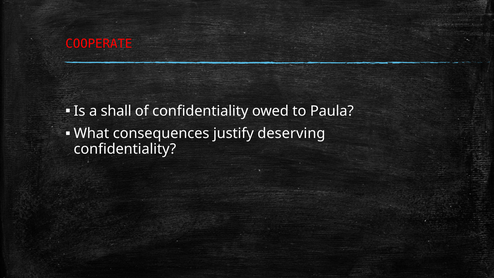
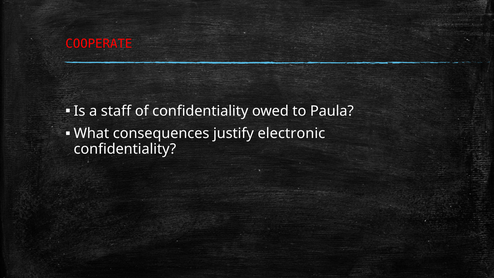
shall: shall -> staff
deserving: deserving -> electronic
